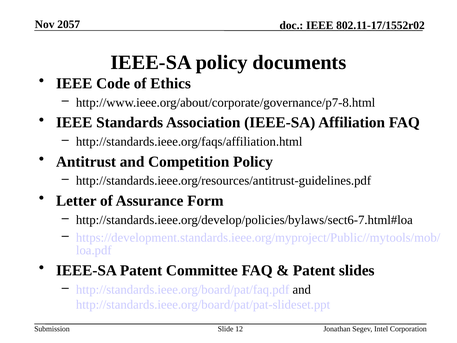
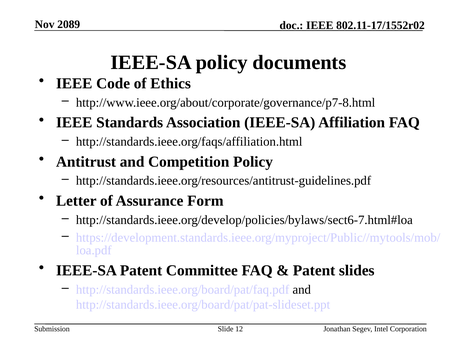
2057: 2057 -> 2089
